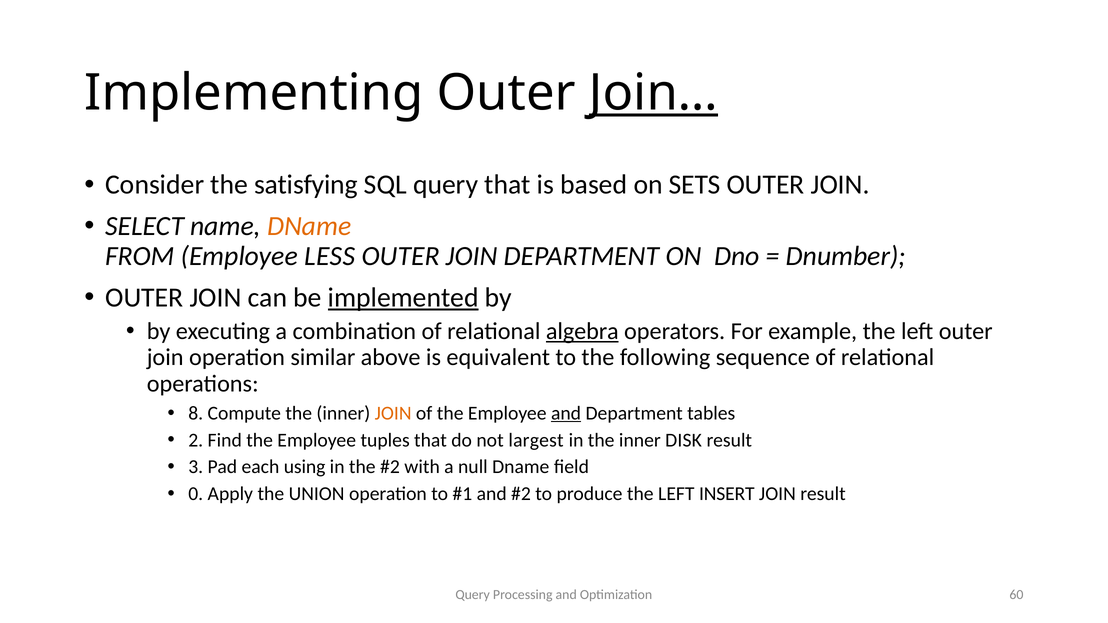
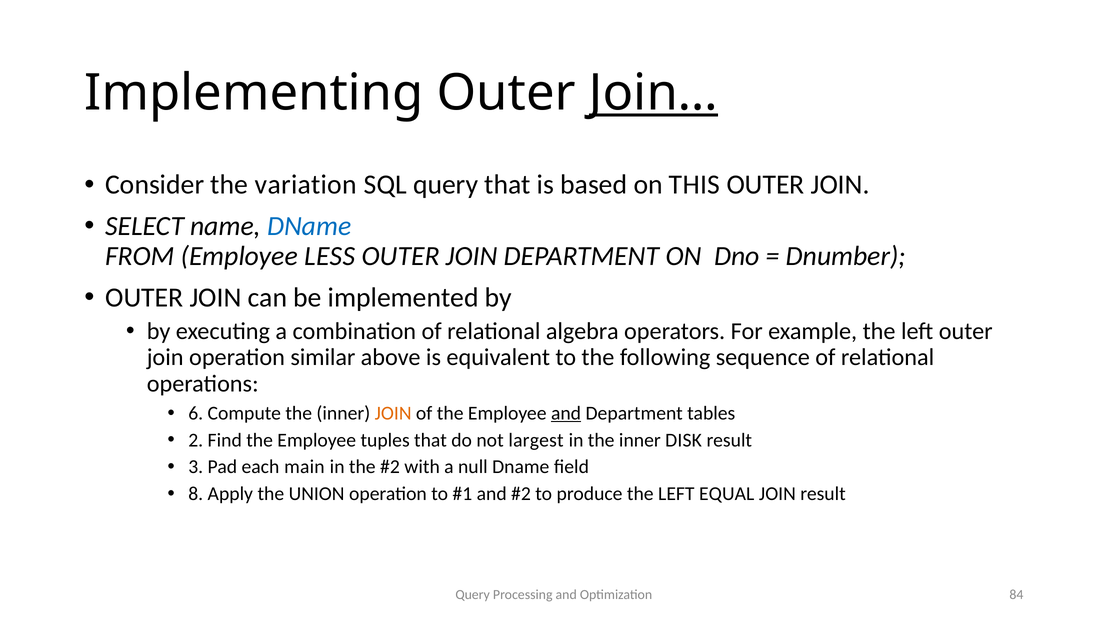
satisfying: satisfying -> variation
SETS: SETS -> THIS
DName at (309, 226) colour: orange -> blue
implemented underline: present -> none
algebra underline: present -> none
8: 8 -> 6
using: using -> main
0: 0 -> 8
INSERT: INSERT -> EQUAL
60: 60 -> 84
